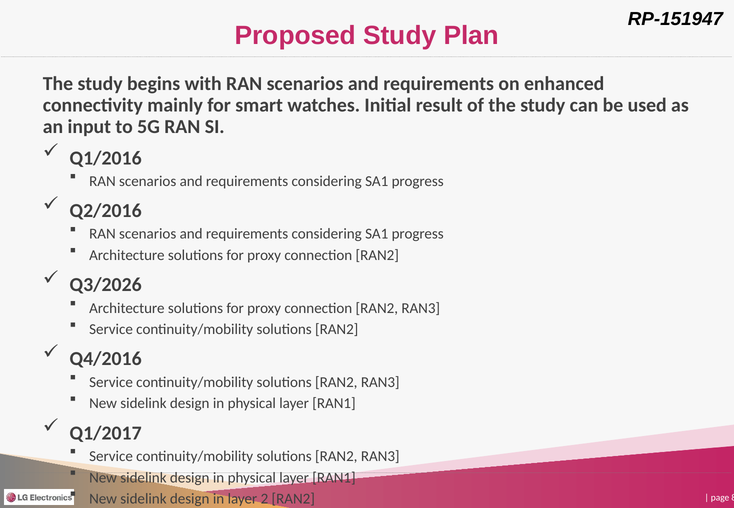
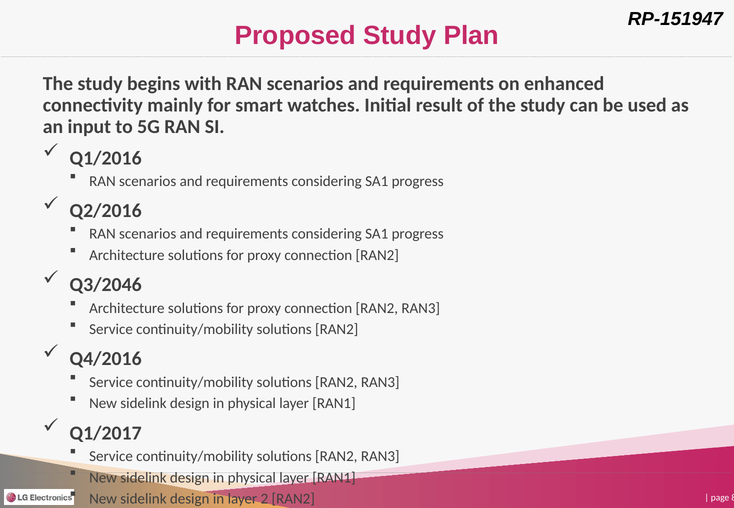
Q3/2026: Q3/2026 -> Q3/2046
